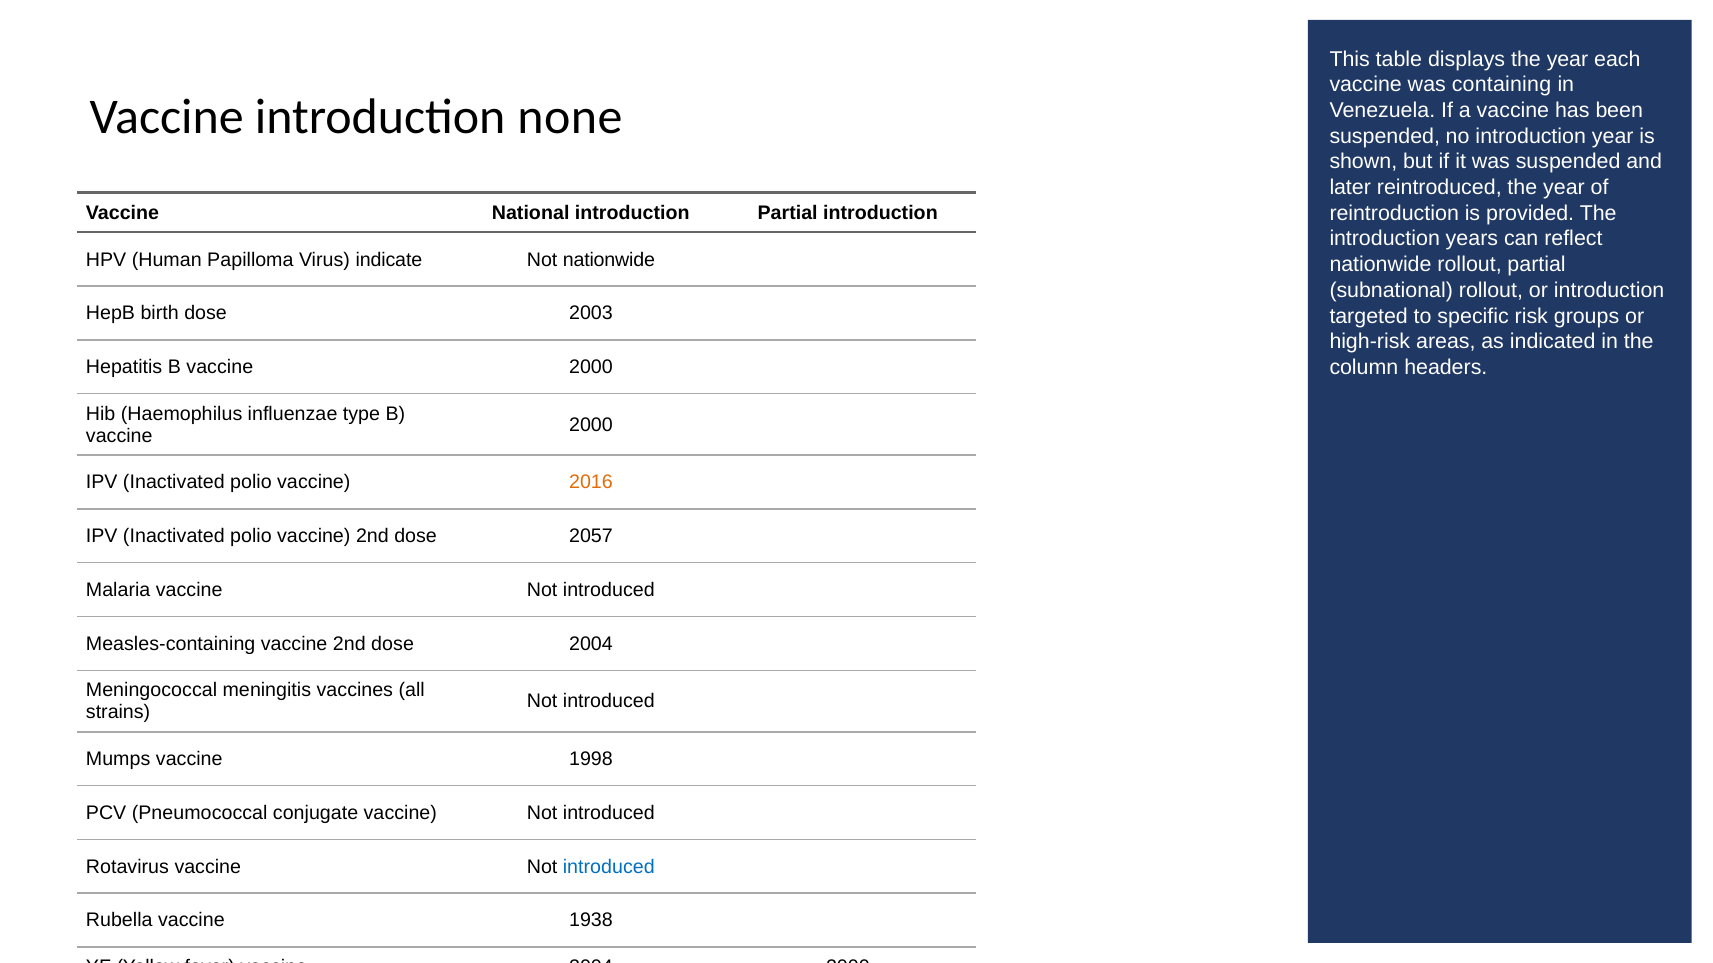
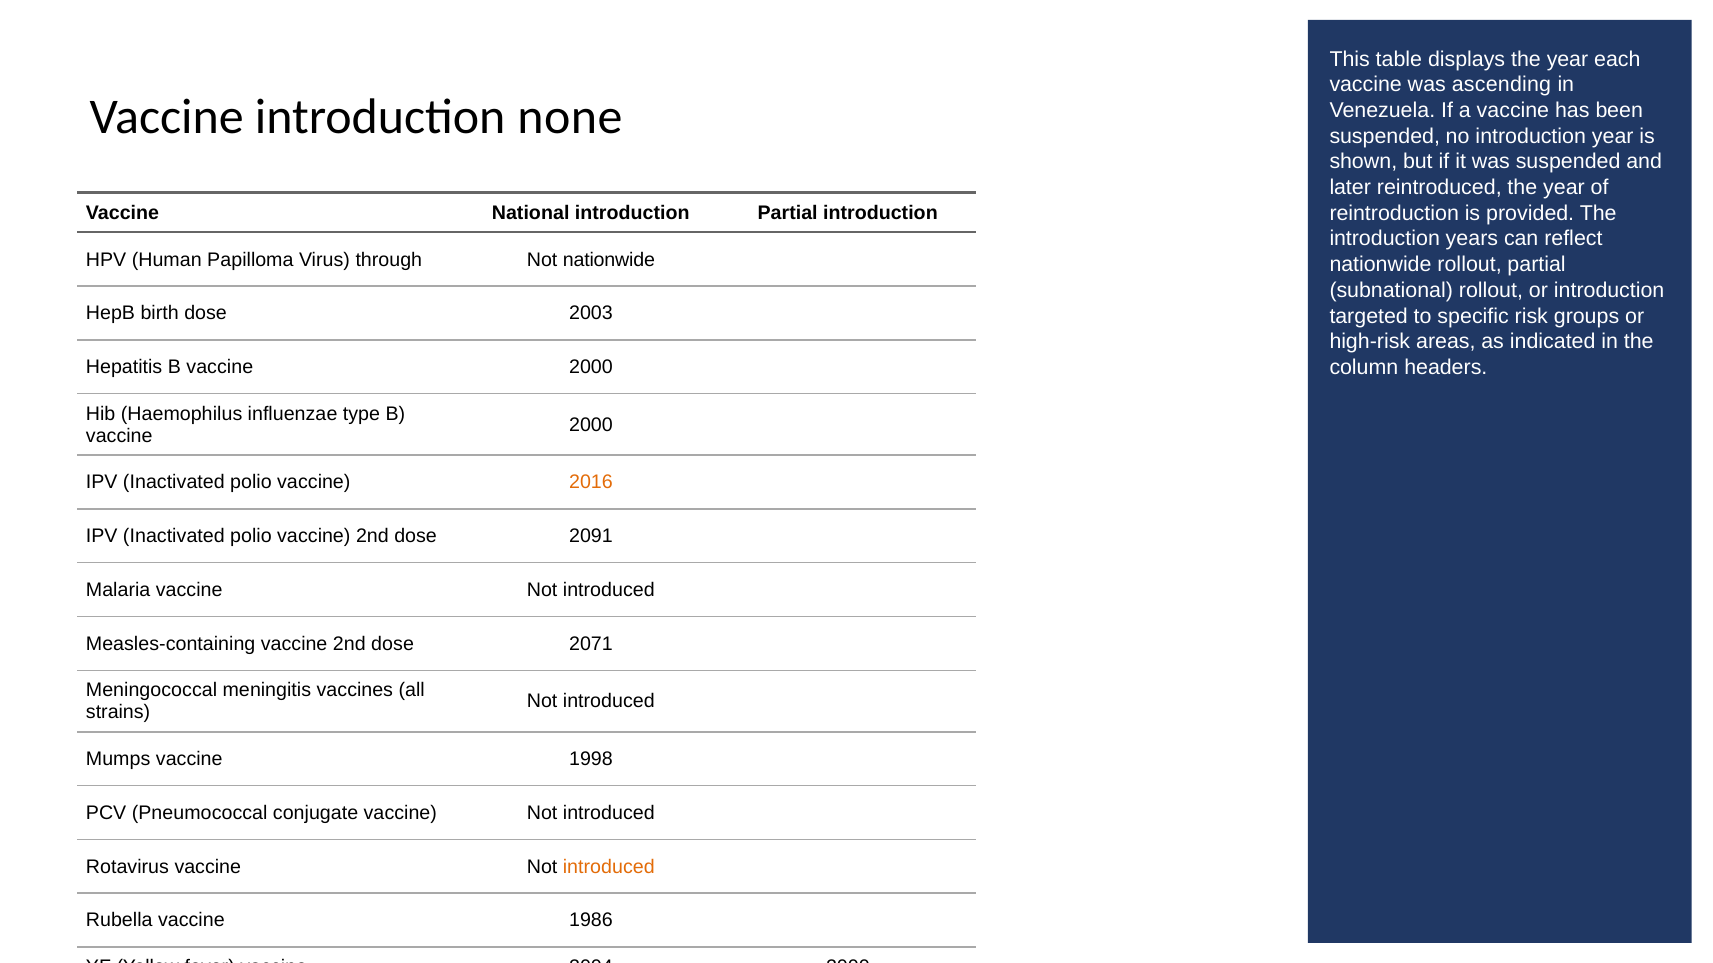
containing: containing -> ascending
indicate: indicate -> through
2057: 2057 -> 2091
dose 2004: 2004 -> 2071
introduced at (609, 867) colour: blue -> orange
1938: 1938 -> 1986
